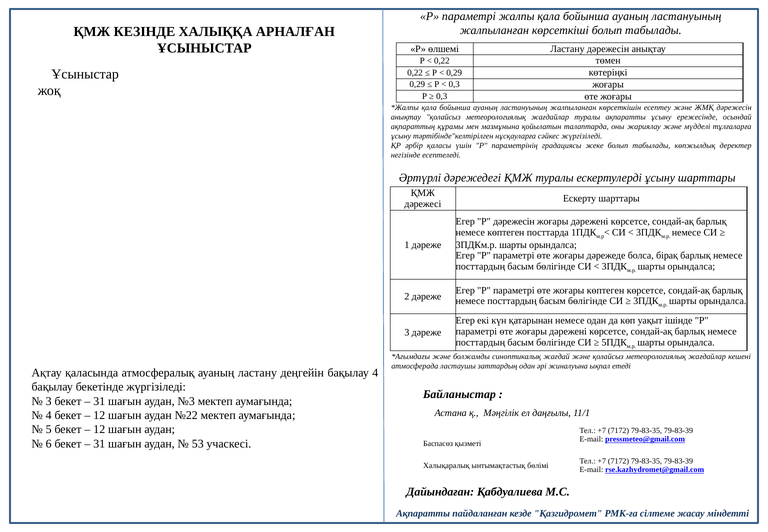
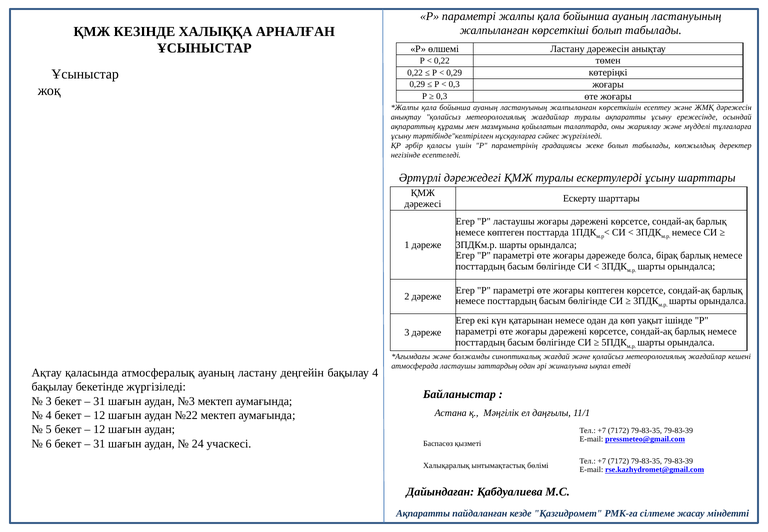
Р дәрежесін: дәрежесін -> ластаушы
53: 53 -> 24
